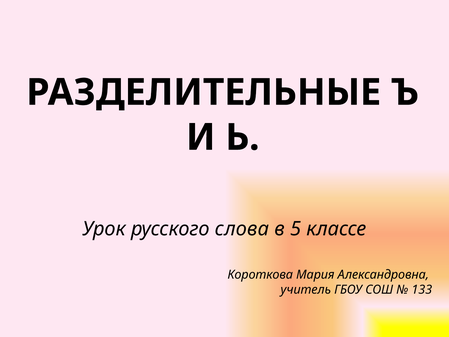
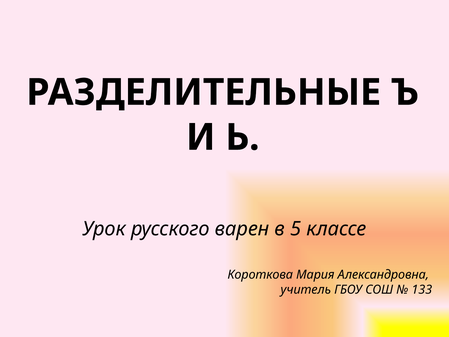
слова: слова -> варен
